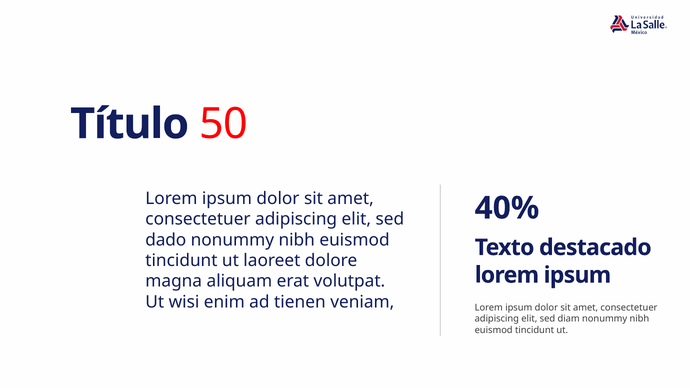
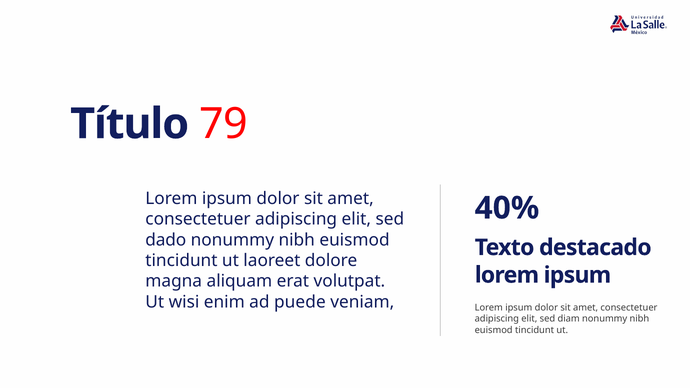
50: 50 -> 79
tienen: tienen -> puede
